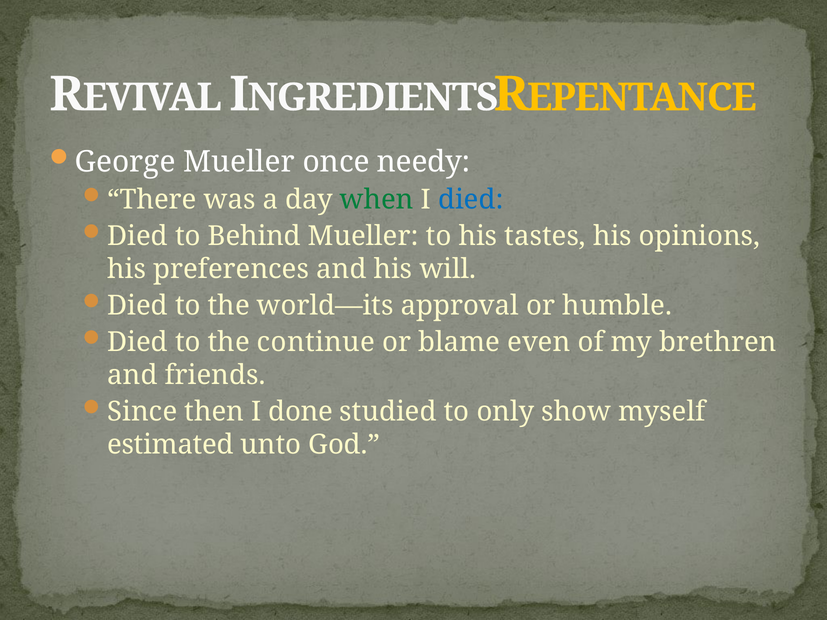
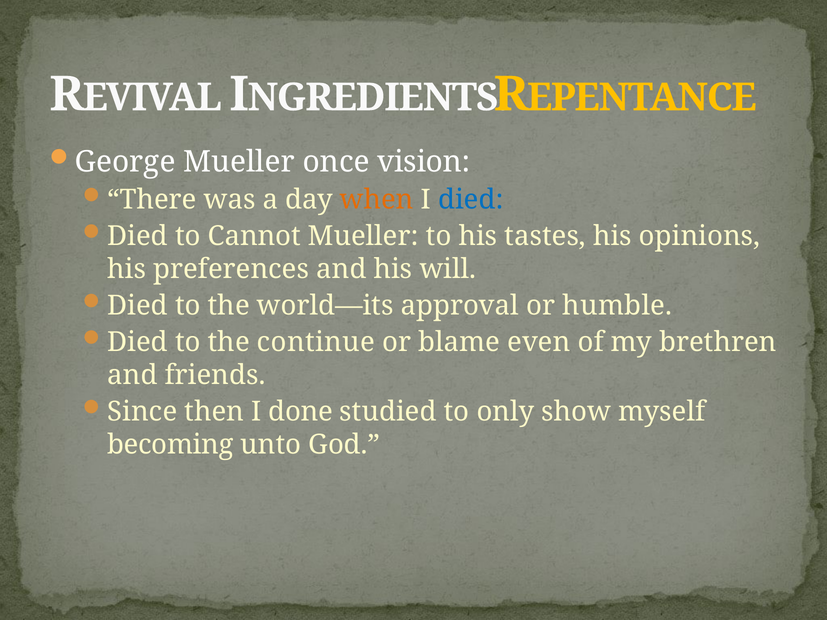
needy: needy -> vision
when colour: green -> orange
Behind: Behind -> Cannot
estimated: estimated -> becoming
